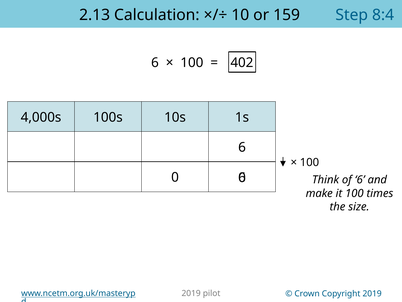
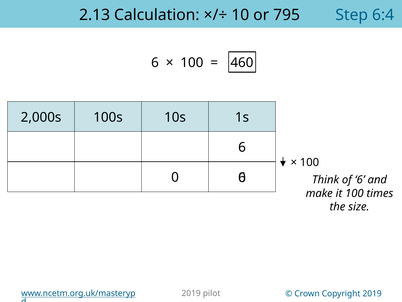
159: 159 -> 795
8:4: 8:4 -> 6:4
402: 402 -> 460
4,000s: 4,000s -> 2,000s
